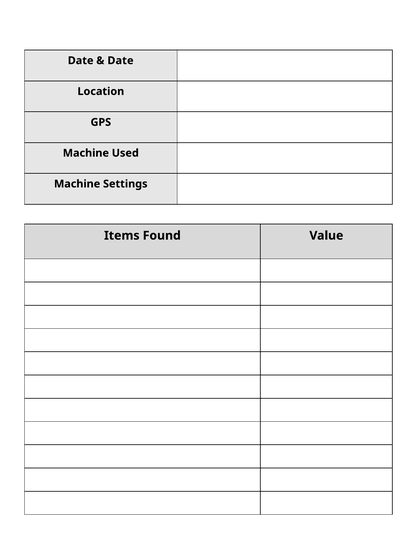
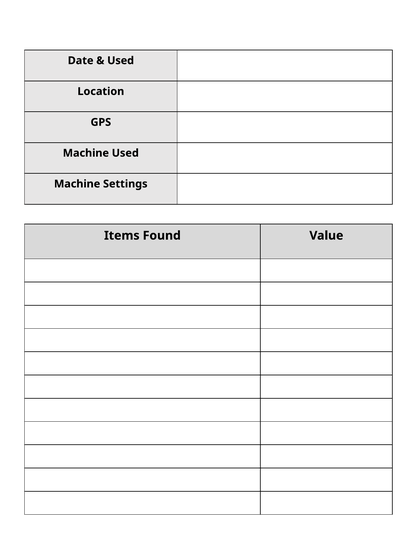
Date at (120, 61): Date -> Used
